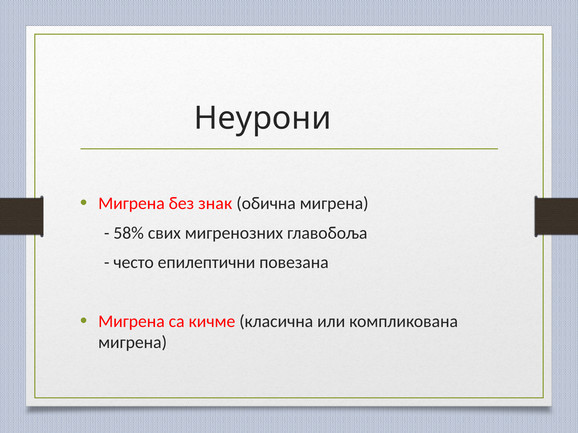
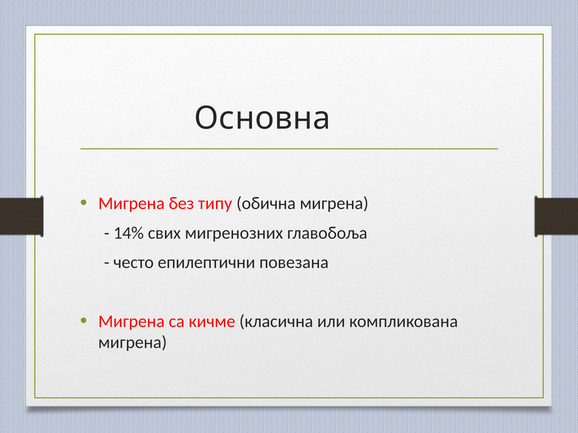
Неурони: Неурони -> Основна
знак: знак -> типу
58%: 58% -> 14%
